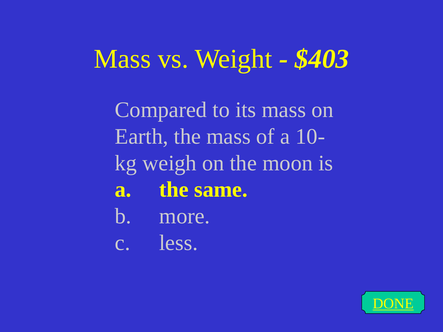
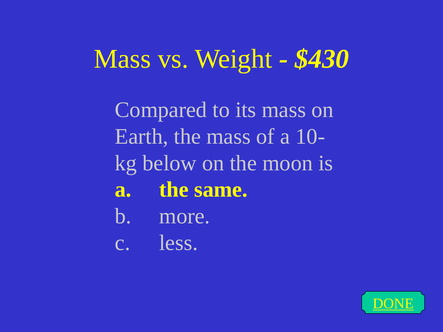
$403: $403 -> $430
weigh: weigh -> below
